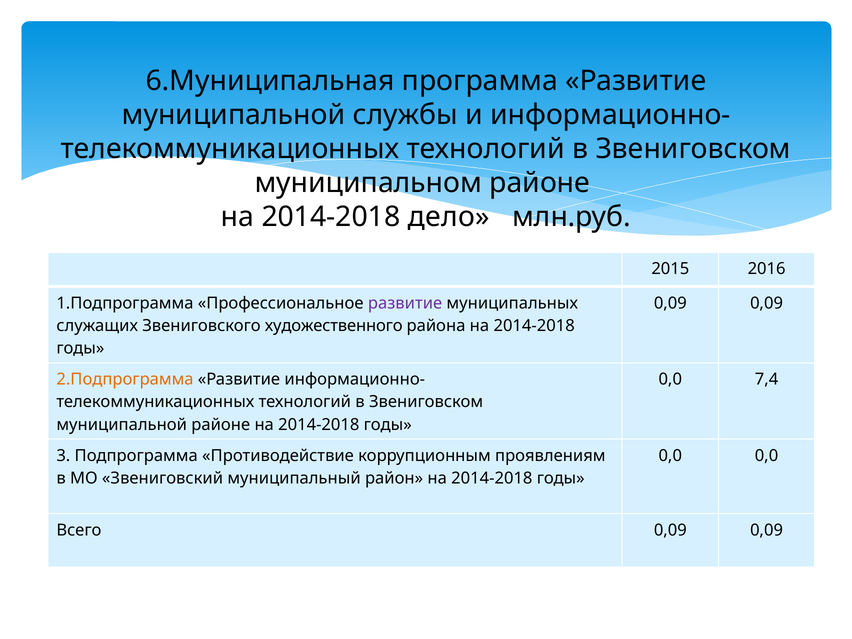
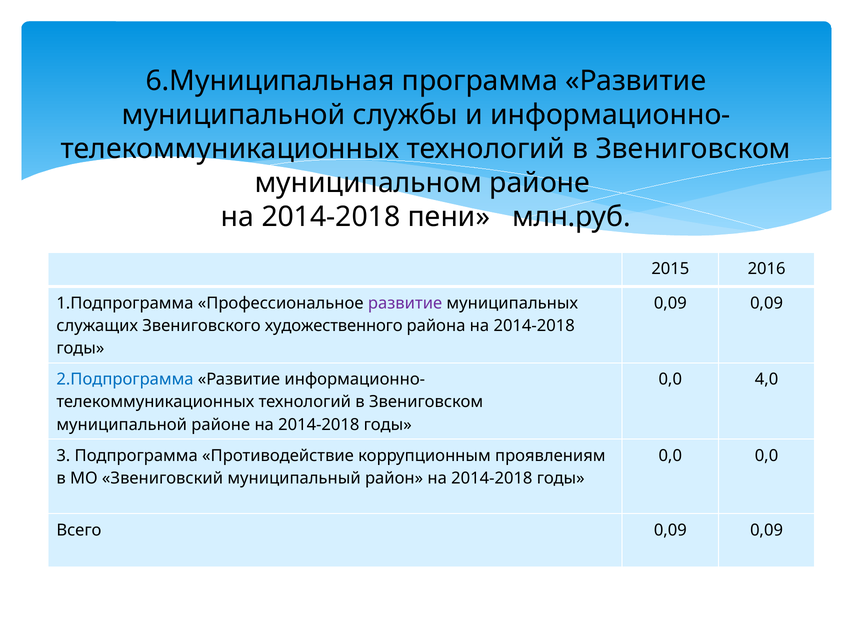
дело: дело -> пени
2.Подпрограмма colour: orange -> blue
7,4: 7,4 -> 4,0
